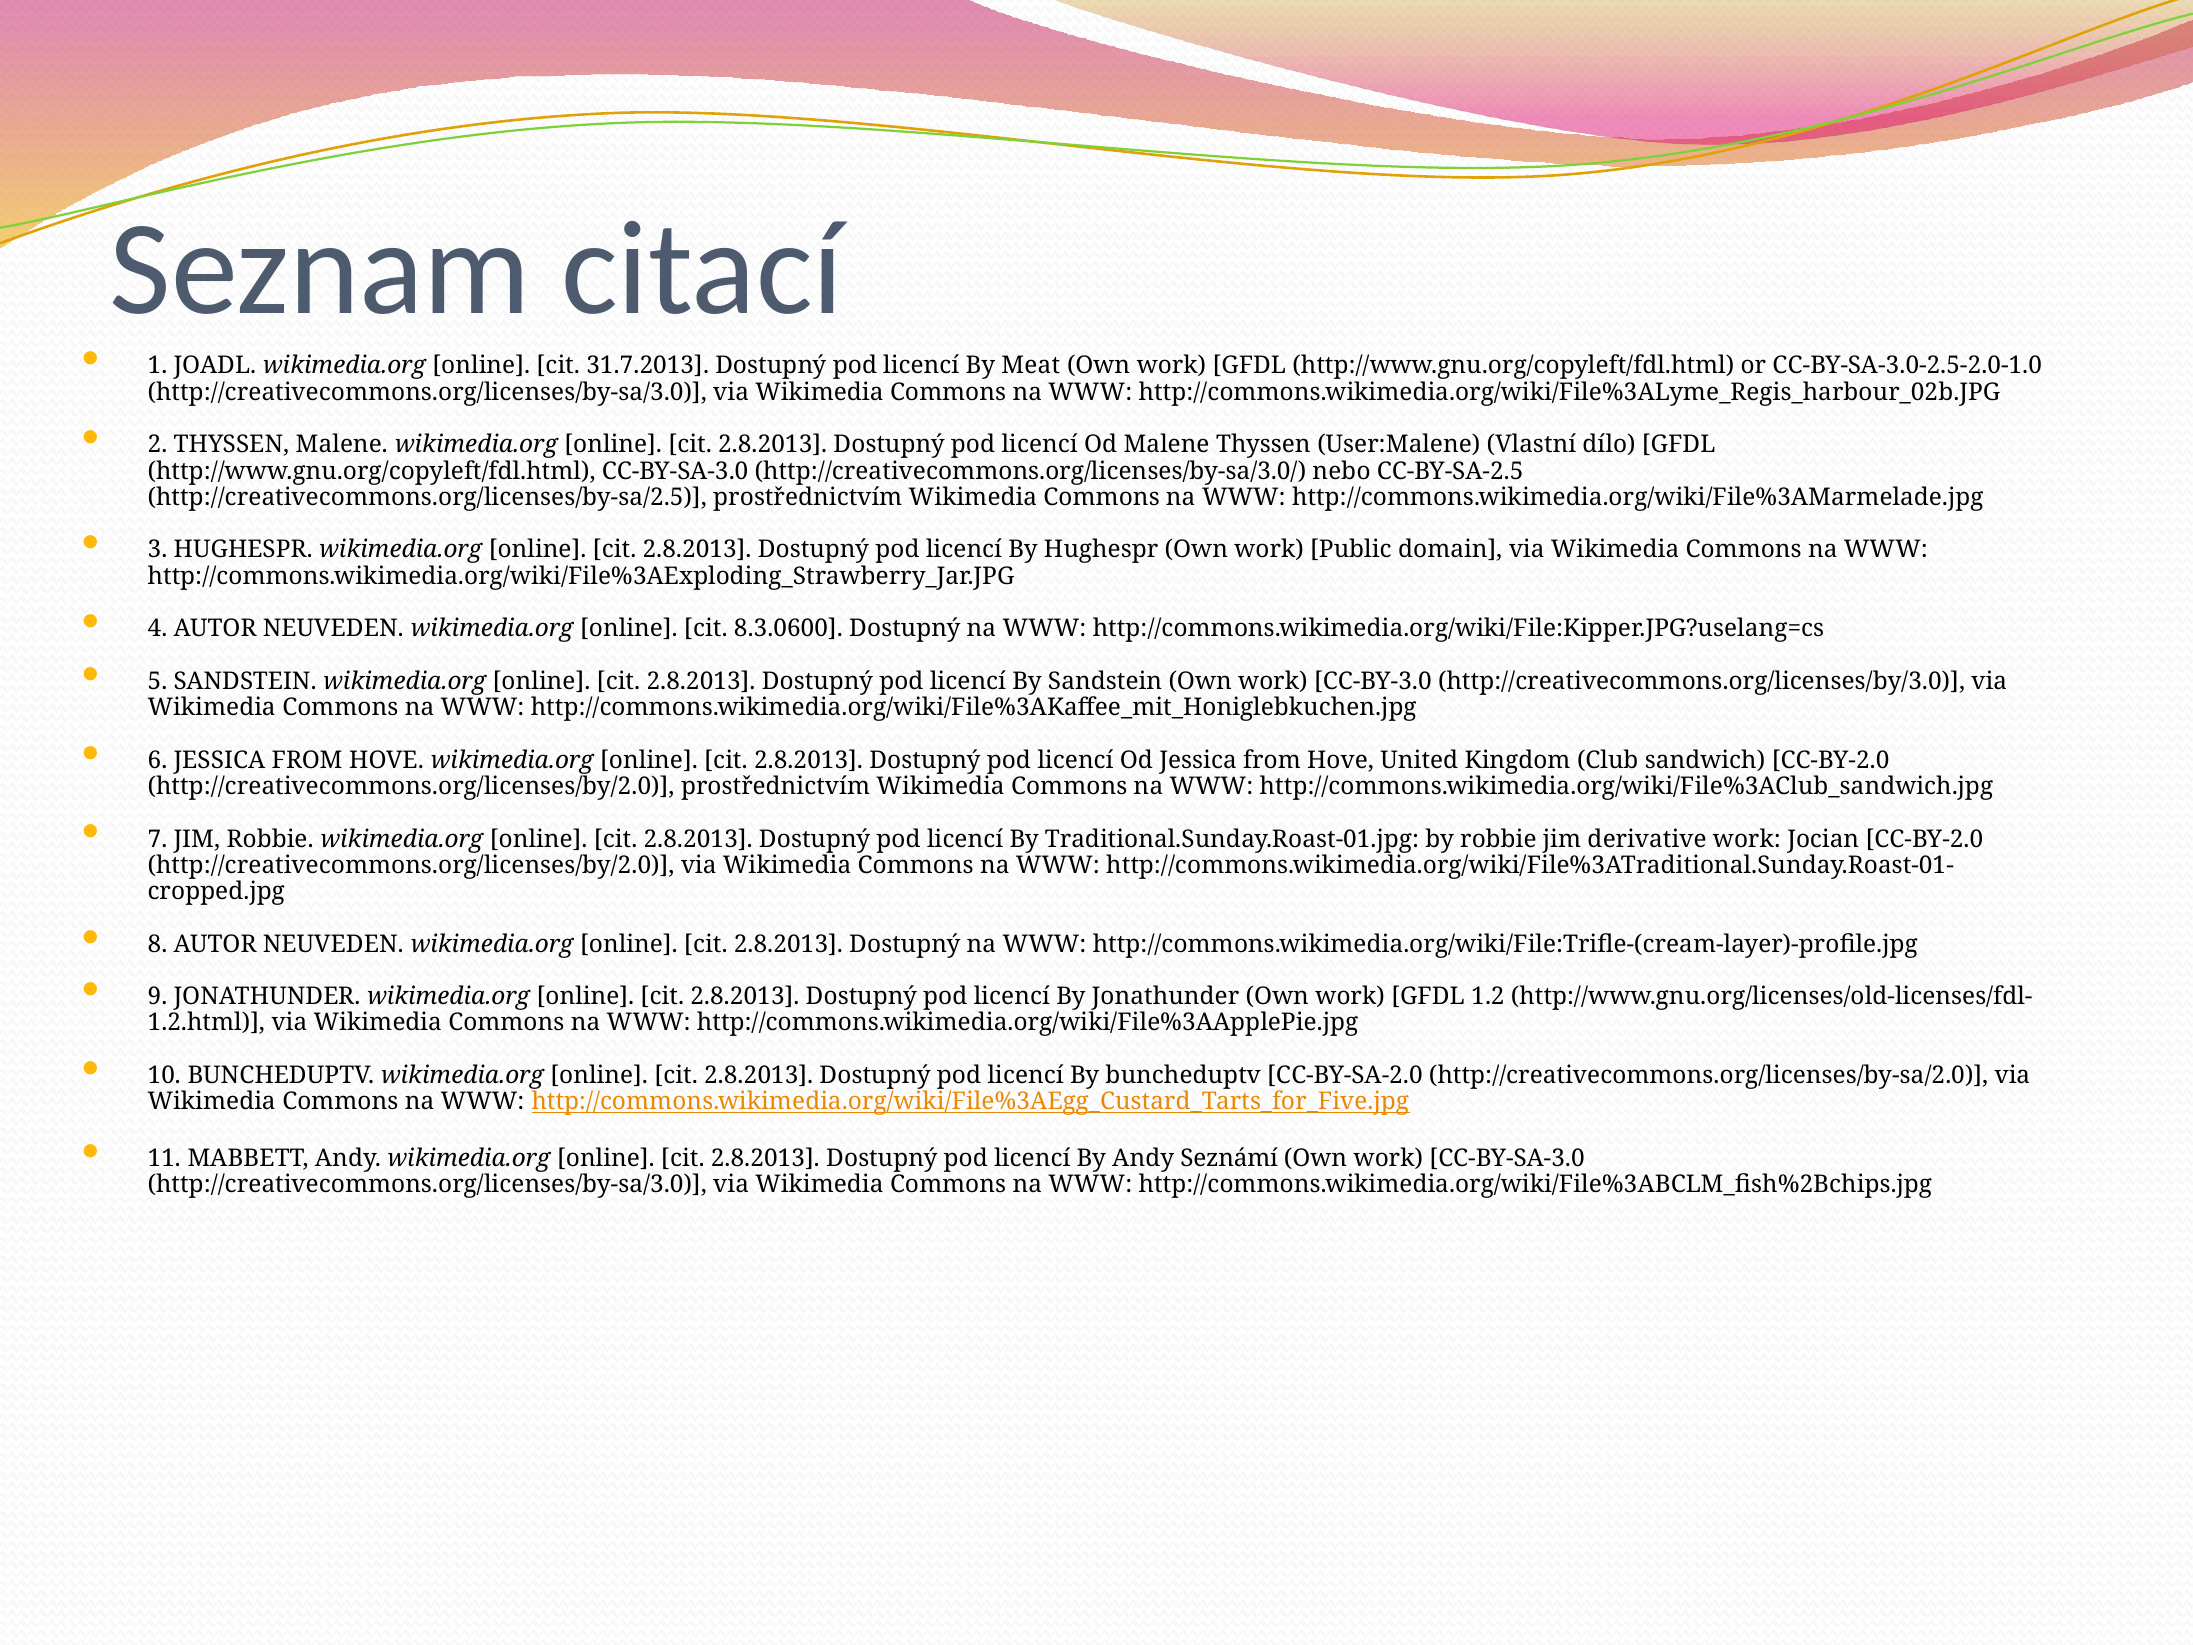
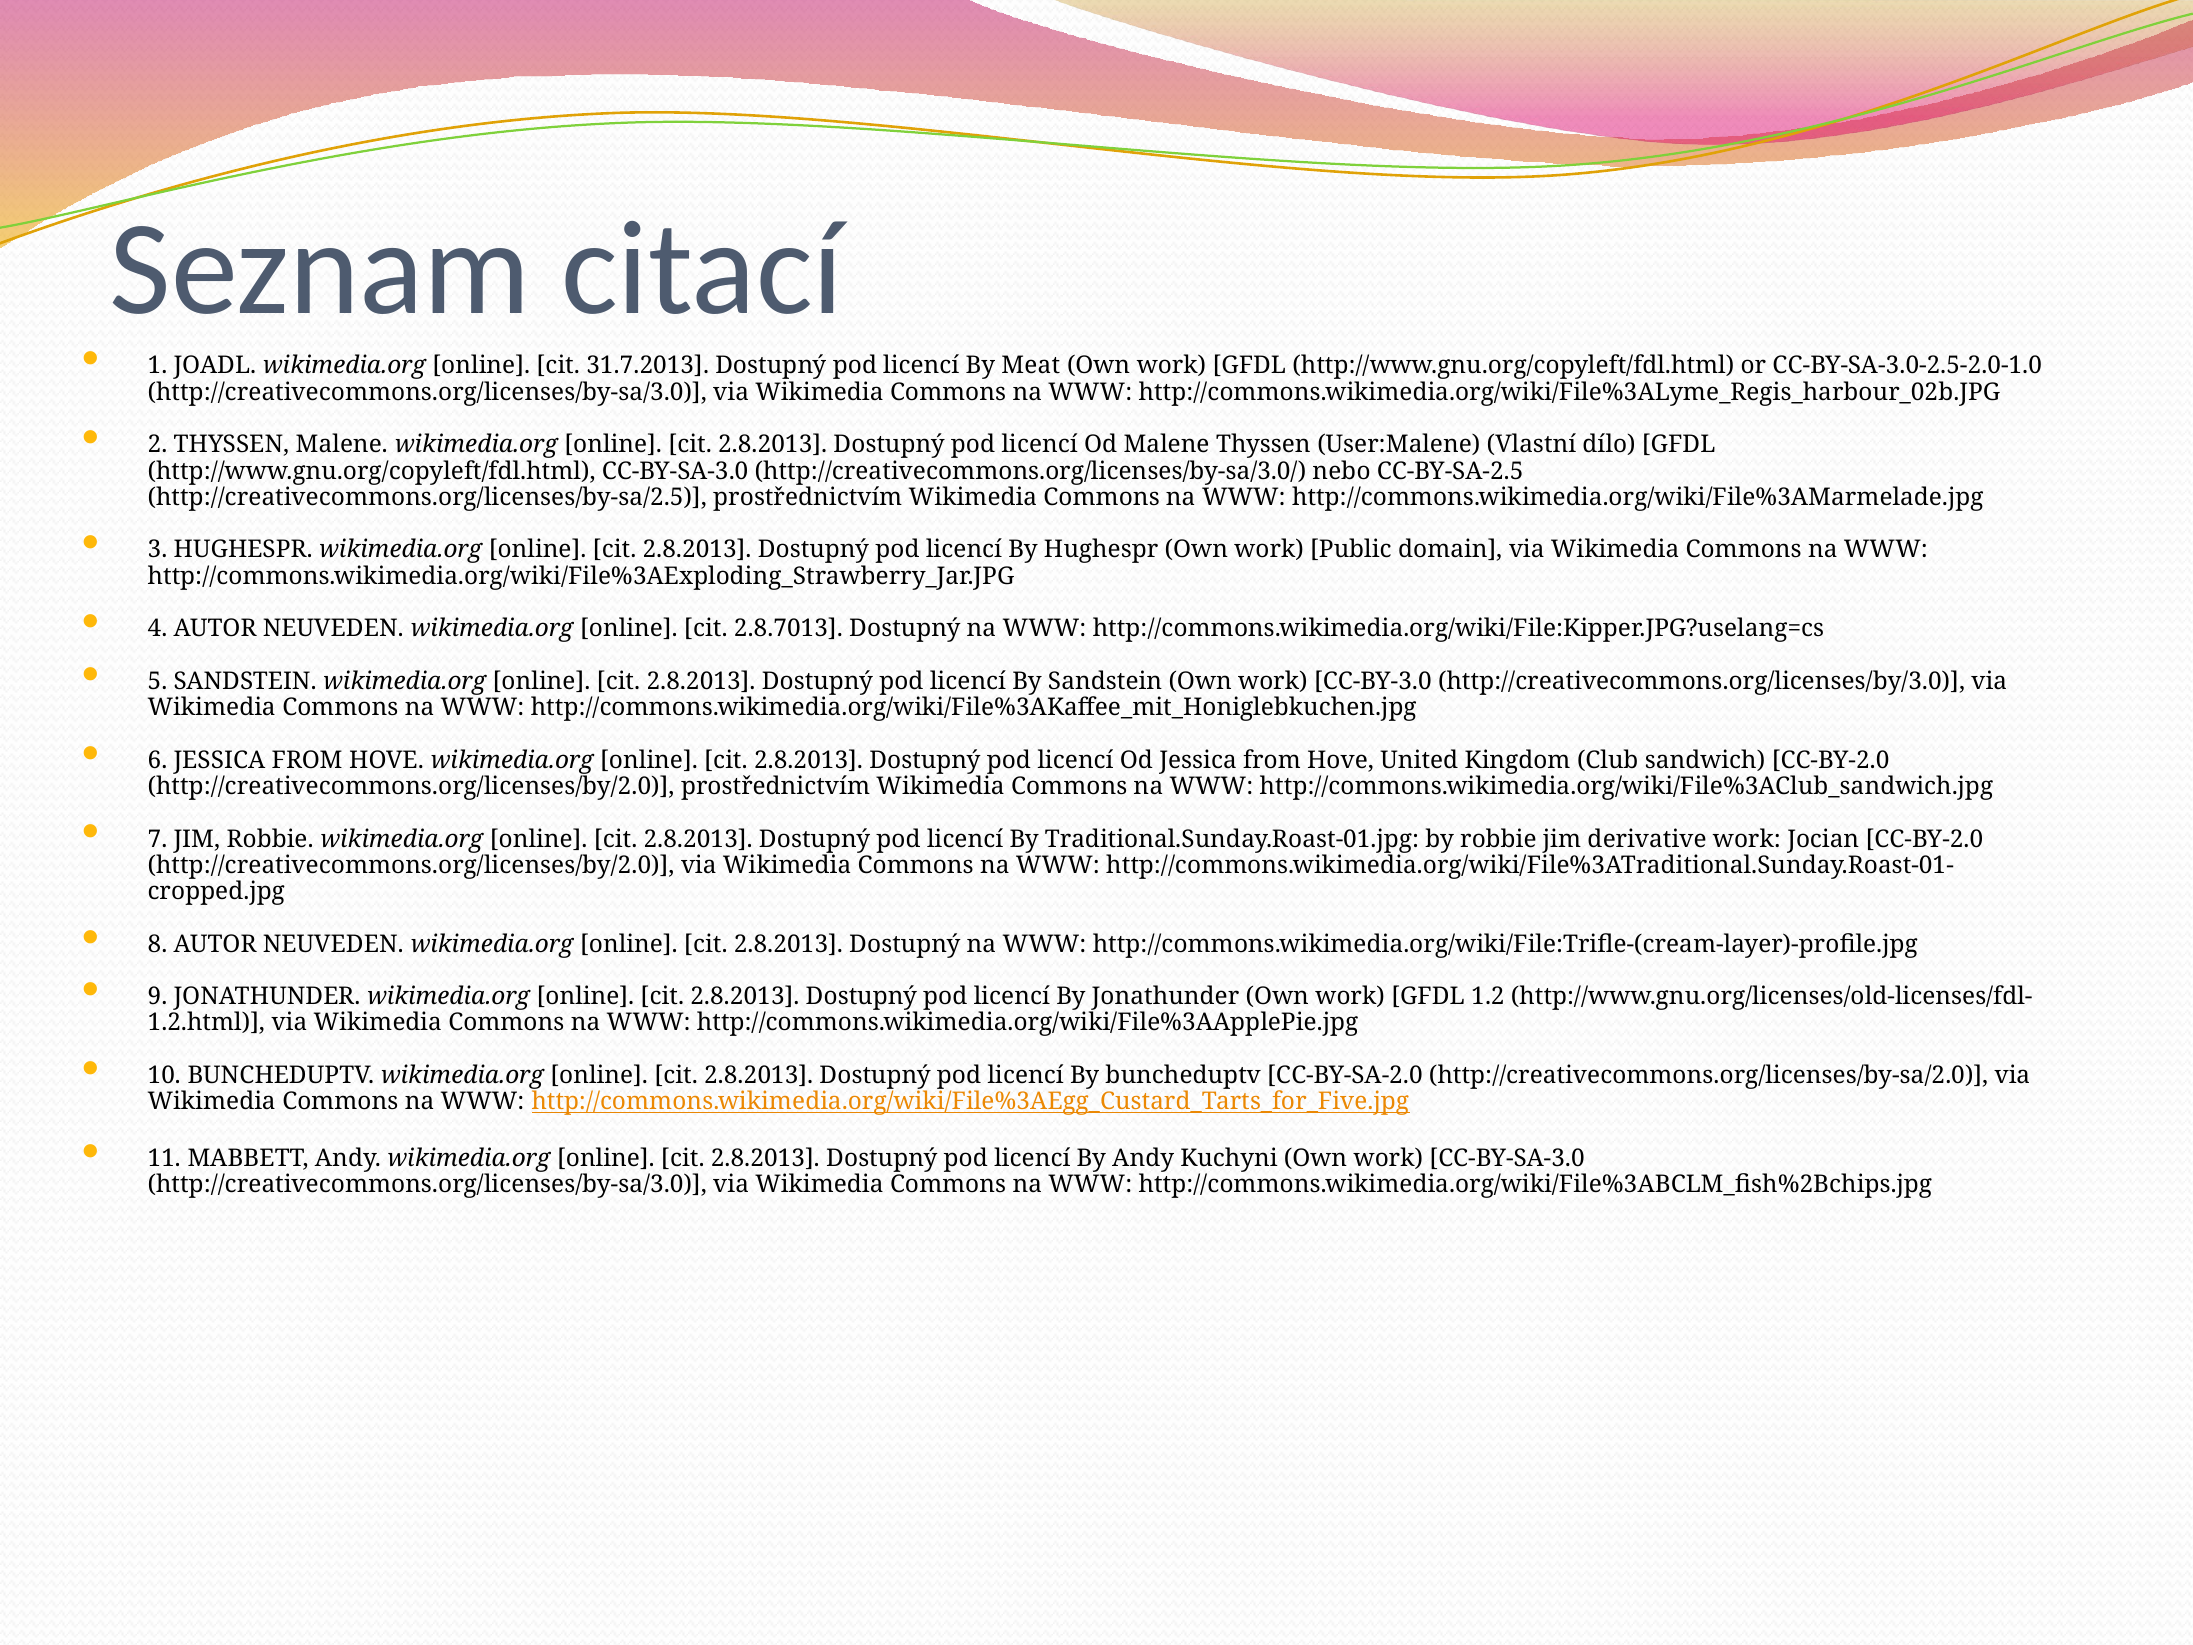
8.3.0600: 8.3.0600 -> 2.8.7013
Seznámí: Seznámí -> Kuchyni
